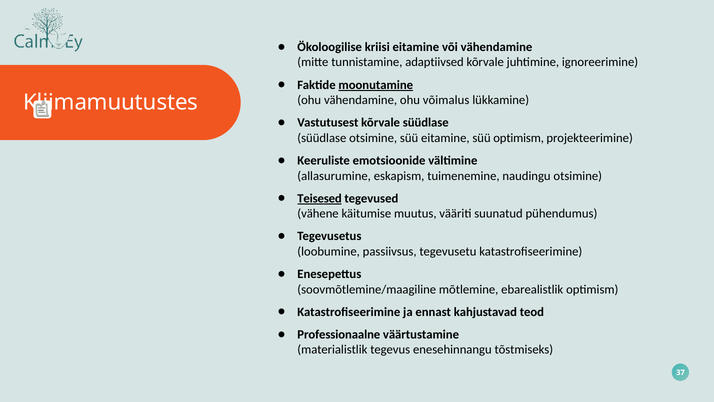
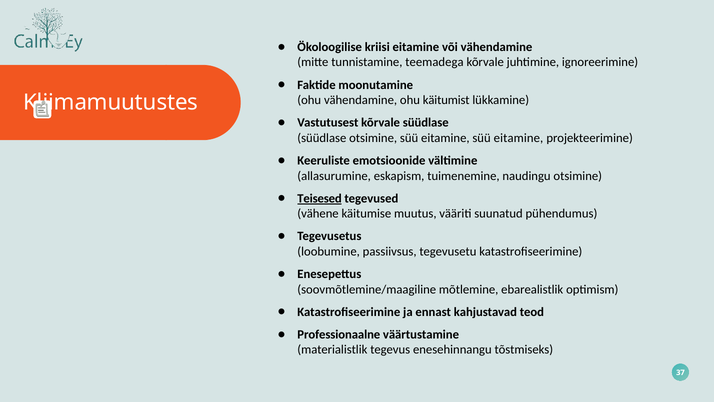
adaptiivsed: adaptiivsed -> teemadega
moonutamine underline: present -> none
võimalus: võimalus -> käitumist
eitamine süü optimism: optimism -> eitamine
